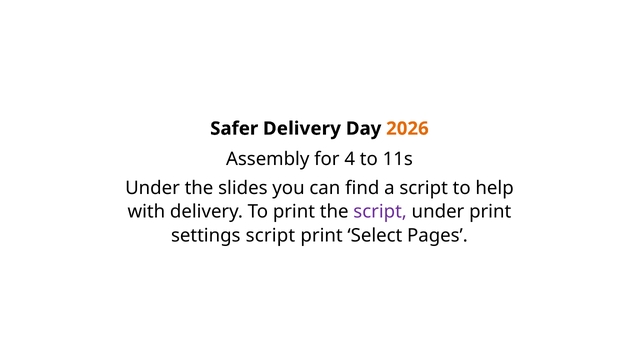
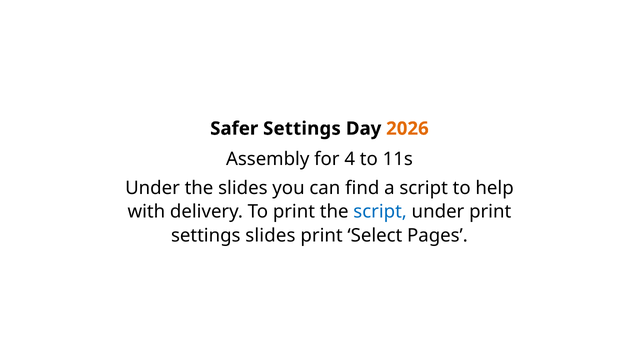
Safer Delivery: Delivery -> Settings
script at (380, 212) colour: purple -> blue
settings script: script -> slides
